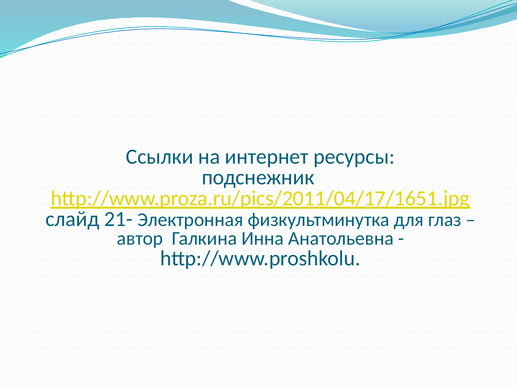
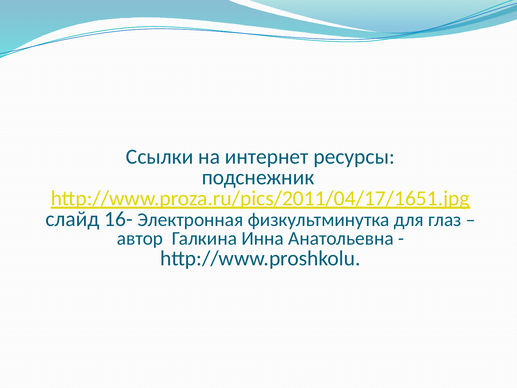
21-: 21- -> 16-
